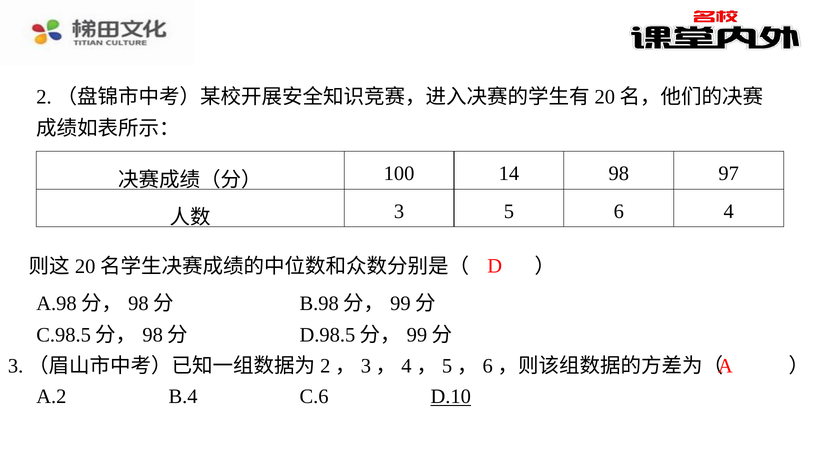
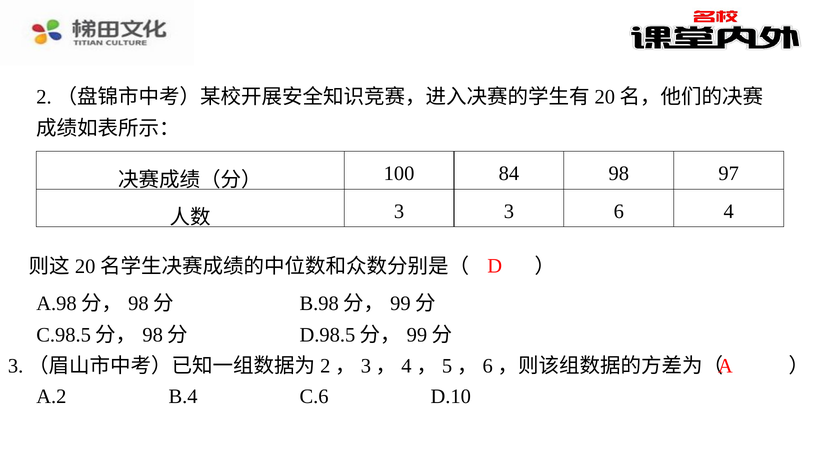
14: 14 -> 84
3 5: 5 -> 3
D.10 underline: present -> none
